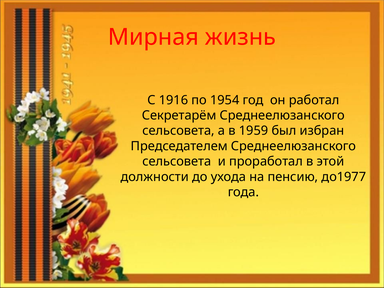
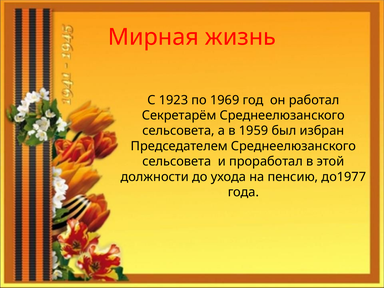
1916: 1916 -> 1923
1954: 1954 -> 1969
